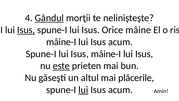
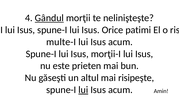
Isus at (26, 30) underline: present -> none
mâine: mâine -> patimi
mâine-I at (61, 42): mâine-I -> multe-I
Isus mâine-I: mâine-I -> morţii-I
este underline: present -> none
mai plăcerile: plăcerile -> risipeşte
